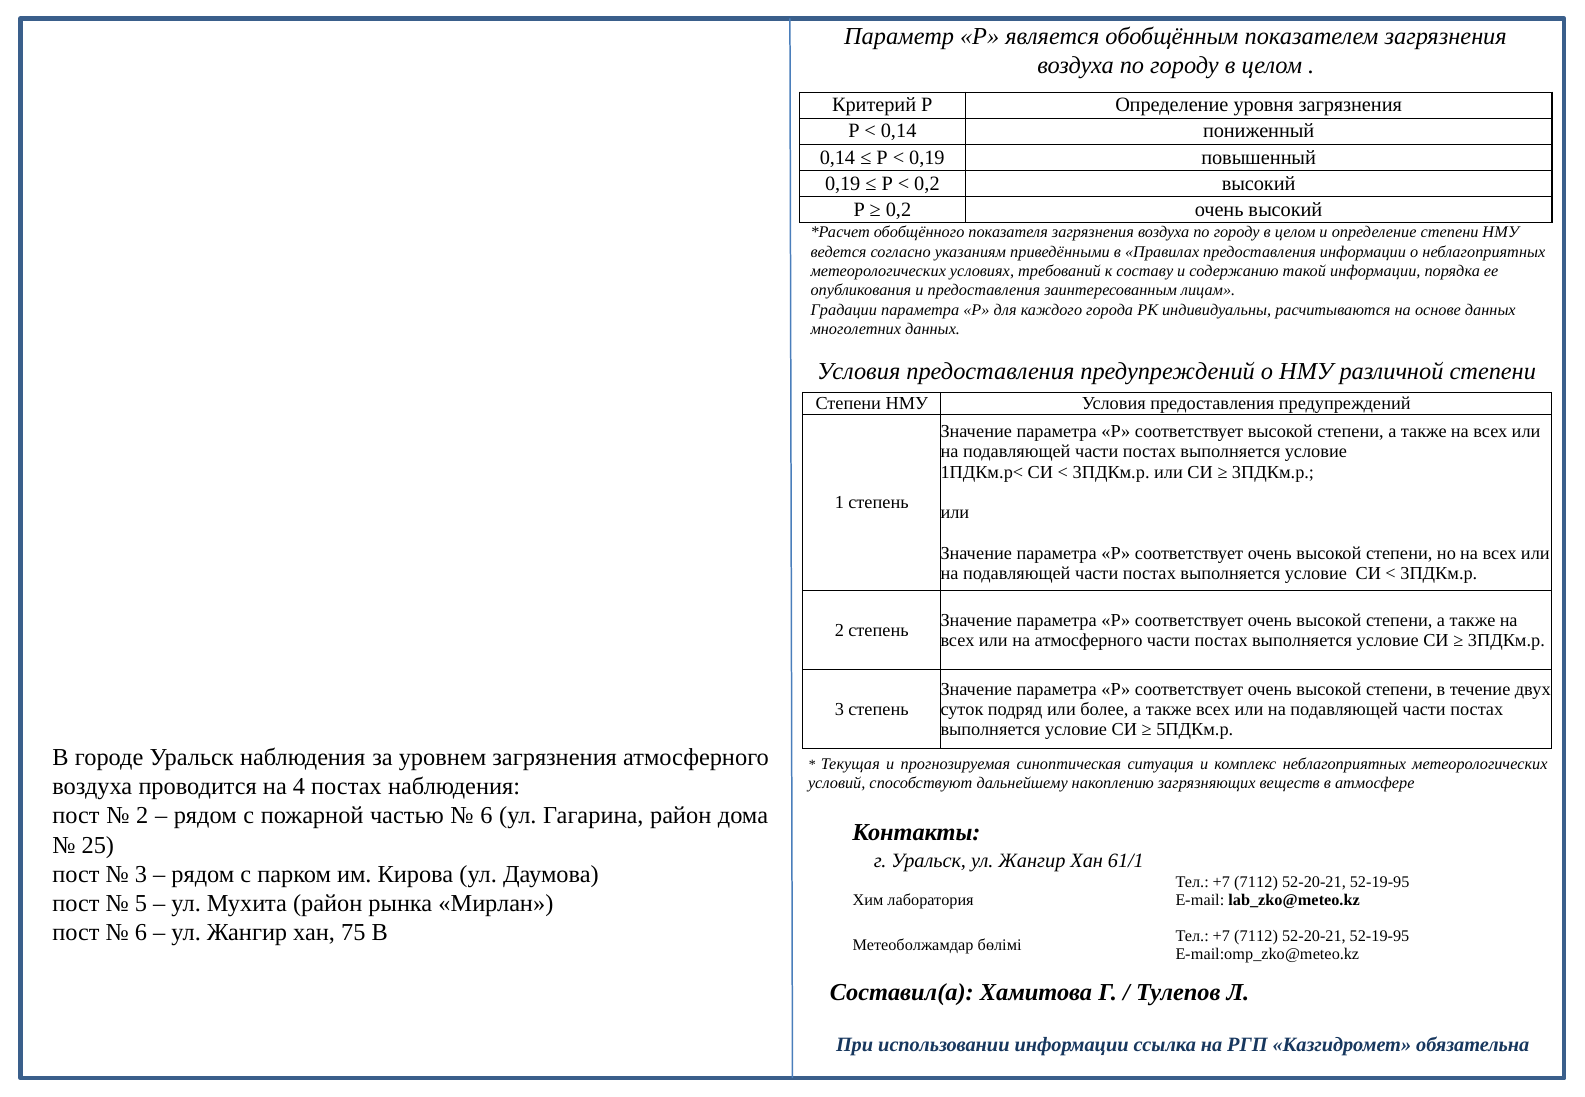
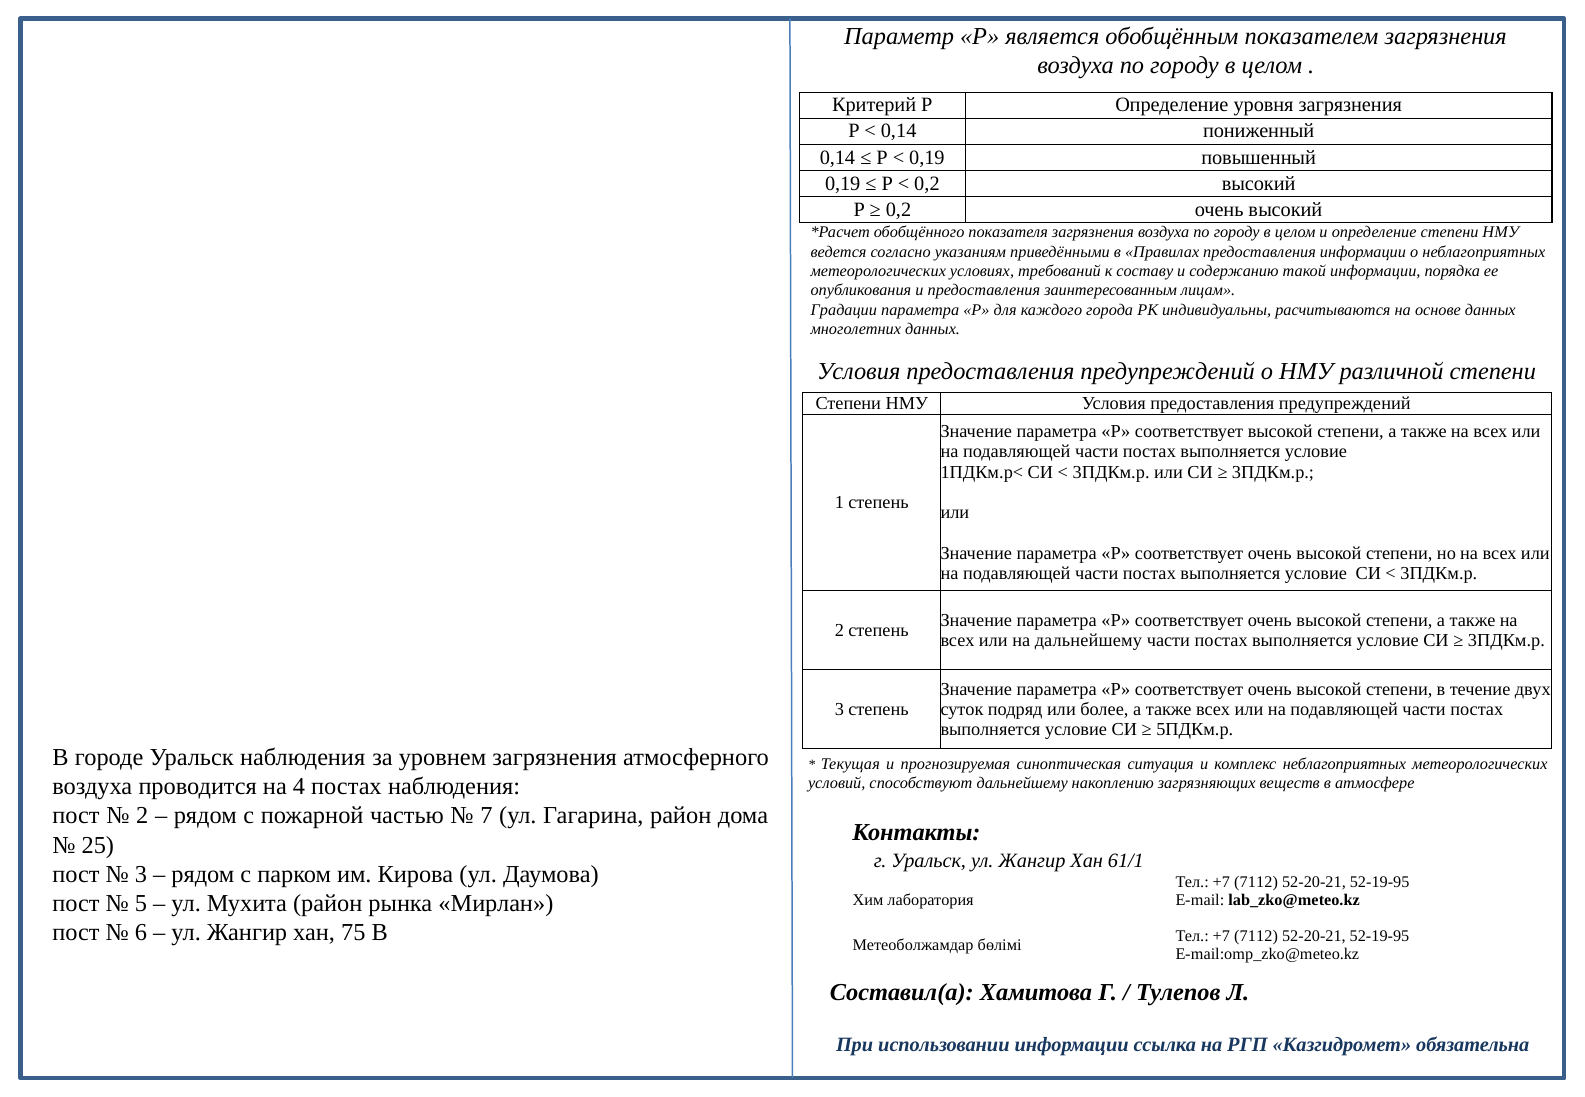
на атмосферного: атмосферного -> дальнейшему
6 at (486, 816): 6 -> 7
